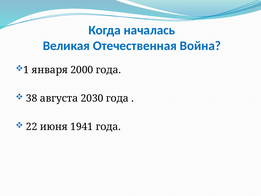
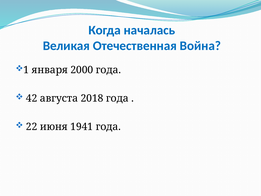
38: 38 -> 42
2030: 2030 -> 2018
